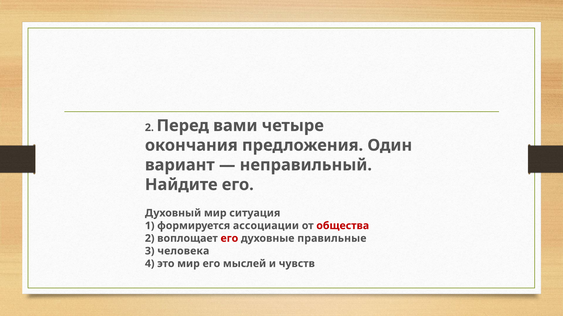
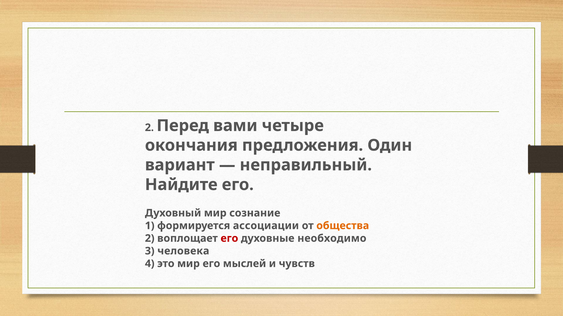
ситуация: ситуация -> сознание
общества colour: red -> orange
правильные: правильные -> необходимо
